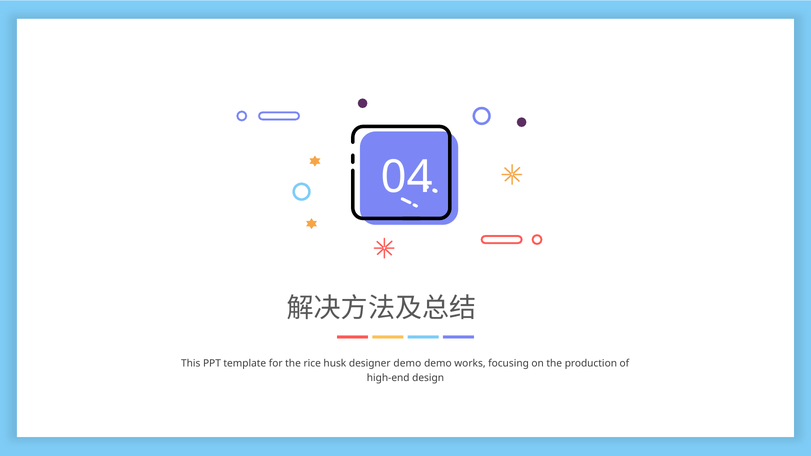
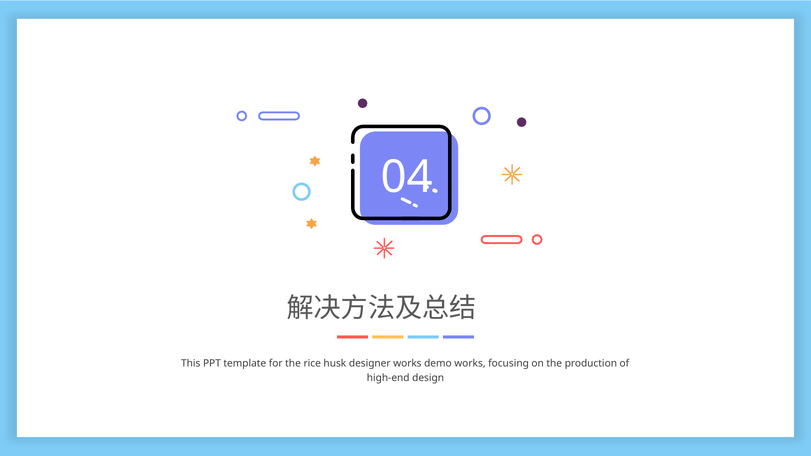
designer demo: demo -> works
